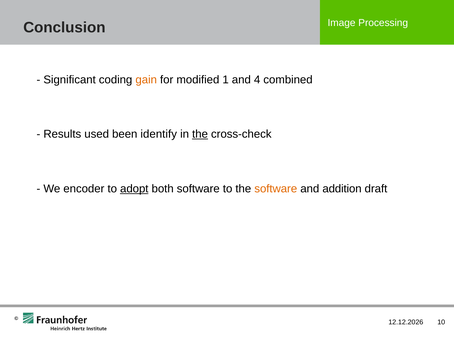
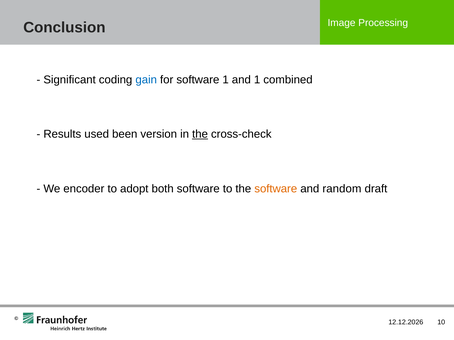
gain colour: orange -> blue
for modified: modified -> software
and 4: 4 -> 1
identify: identify -> version
adopt underline: present -> none
addition: addition -> random
